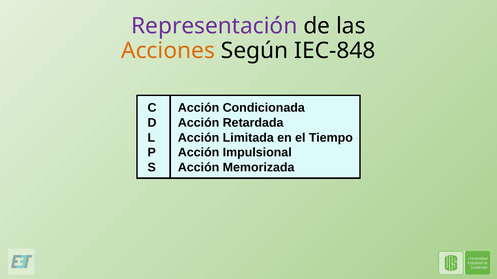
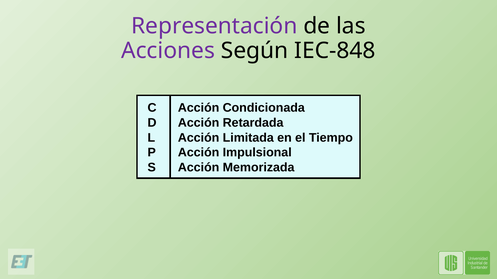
Acciones colour: orange -> purple
